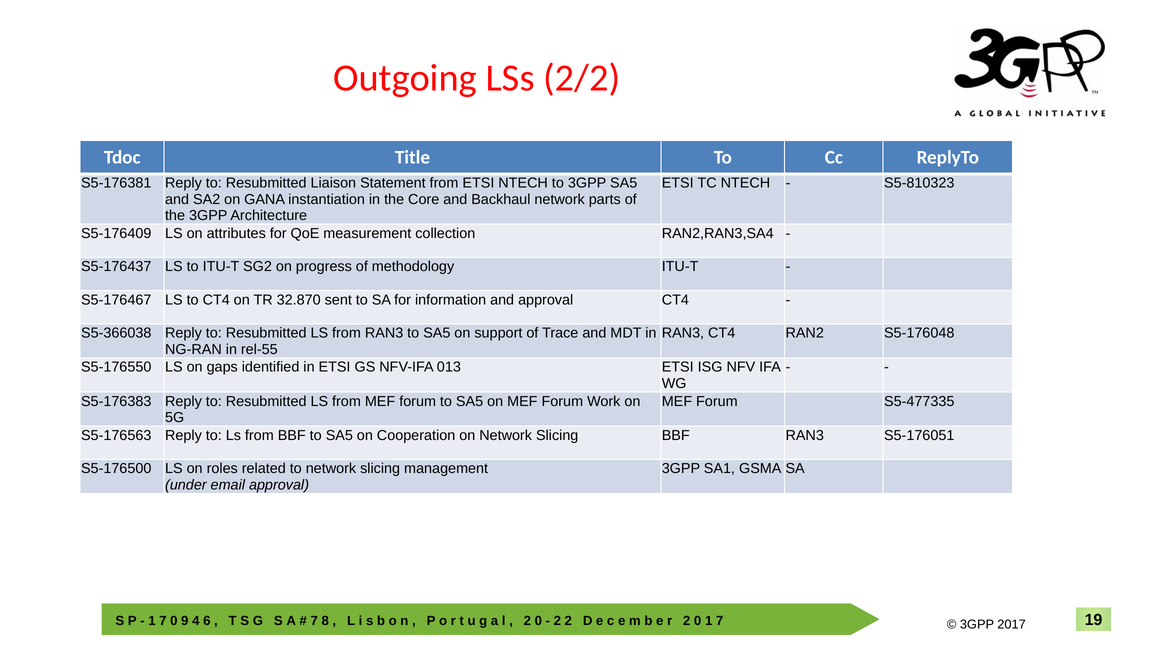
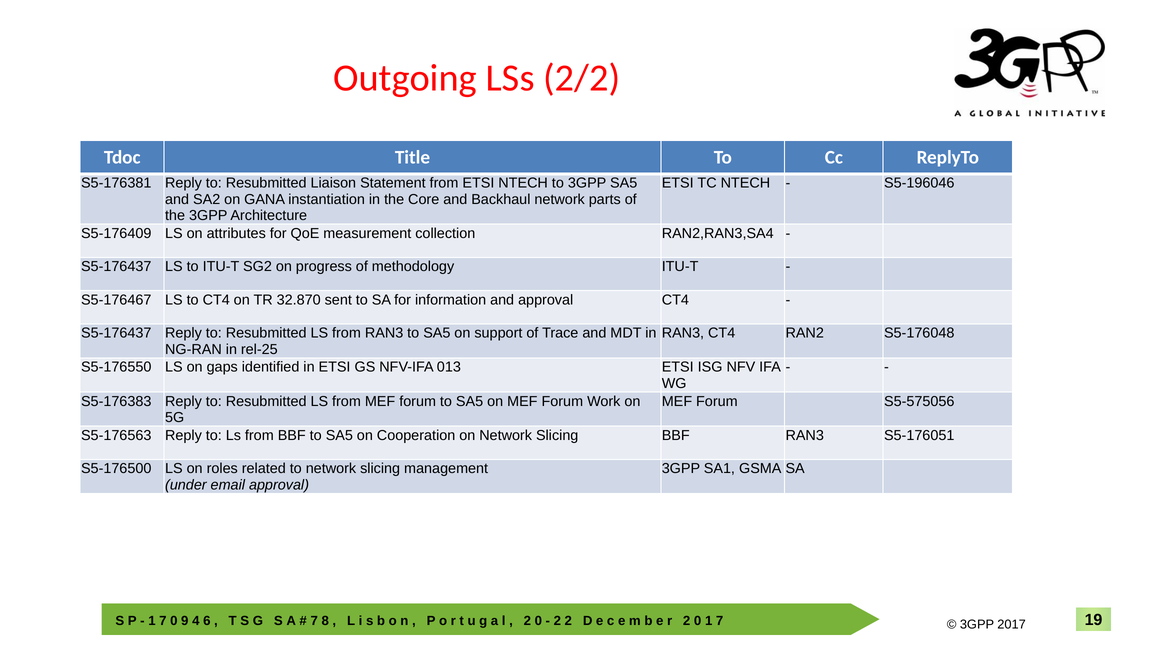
S5-810323: S5-810323 -> S5-196046
S5-366038 at (116, 333): S5-366038 -> S5-176437
rel-55: rel-55 -> rel-25
S5-477335: S5-477335 -> S5-575056
